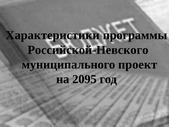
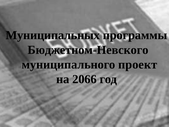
Характеристики: Характеристики -> Муниципальных
Российской-Невского: Российской-Невского -> Бюджетном-Невского
2095: 2095 -> 2066
